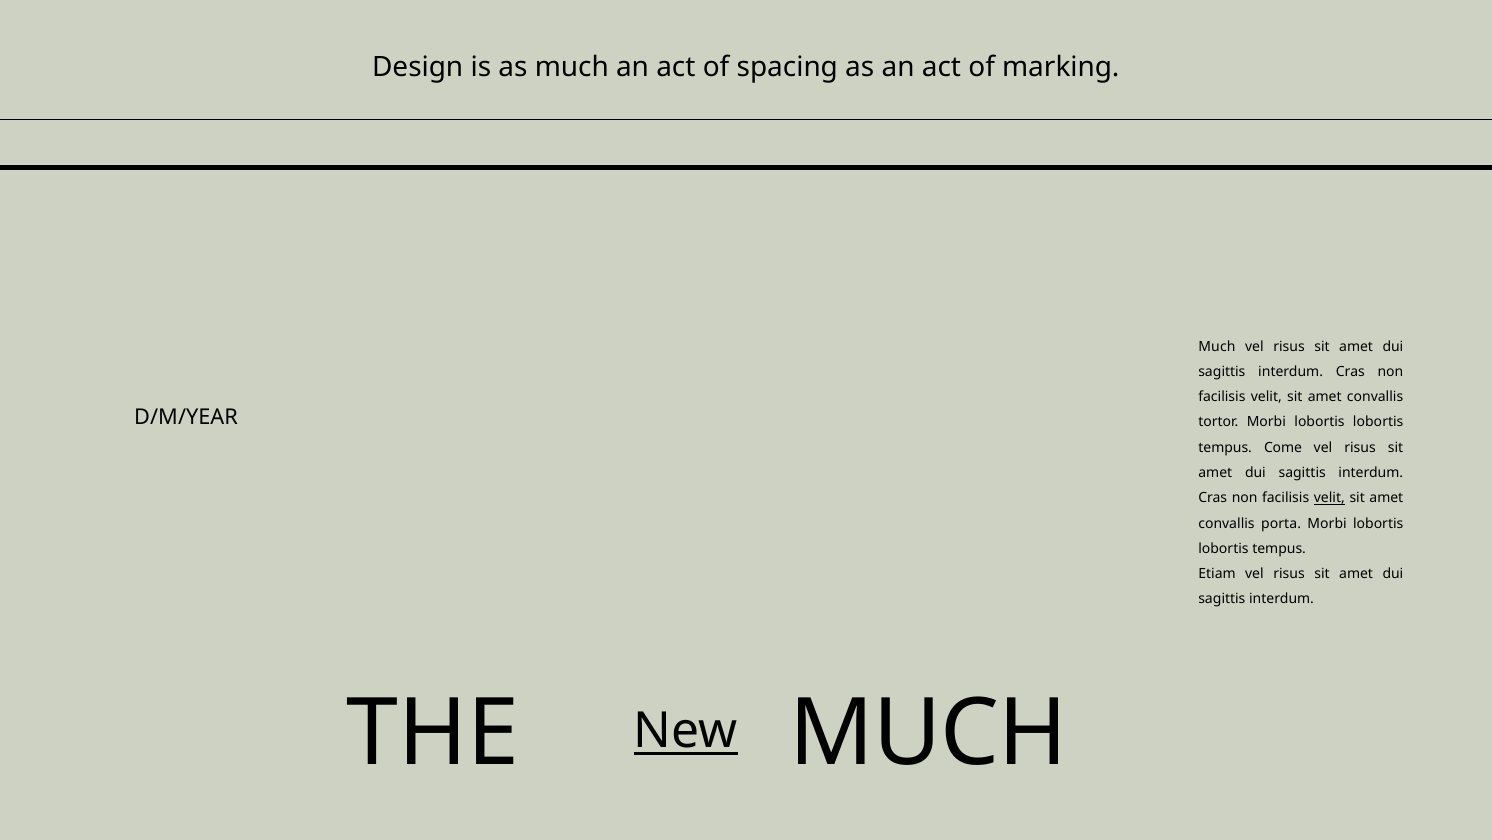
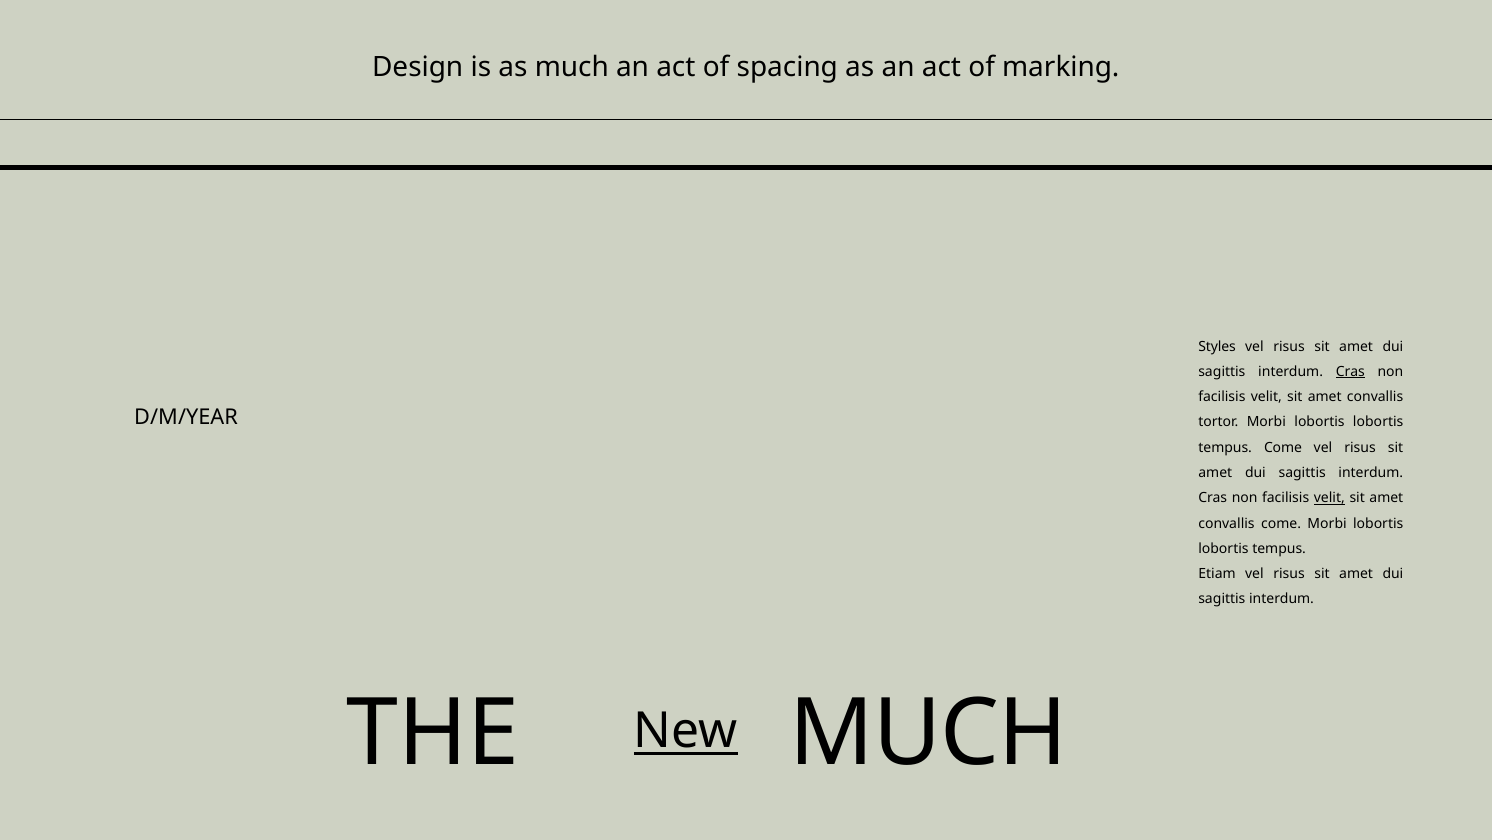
Much at (1217, 346): Much -> Styles
Cras at (1350, 371) underline: none -> present
convallis porta: porta -> come
